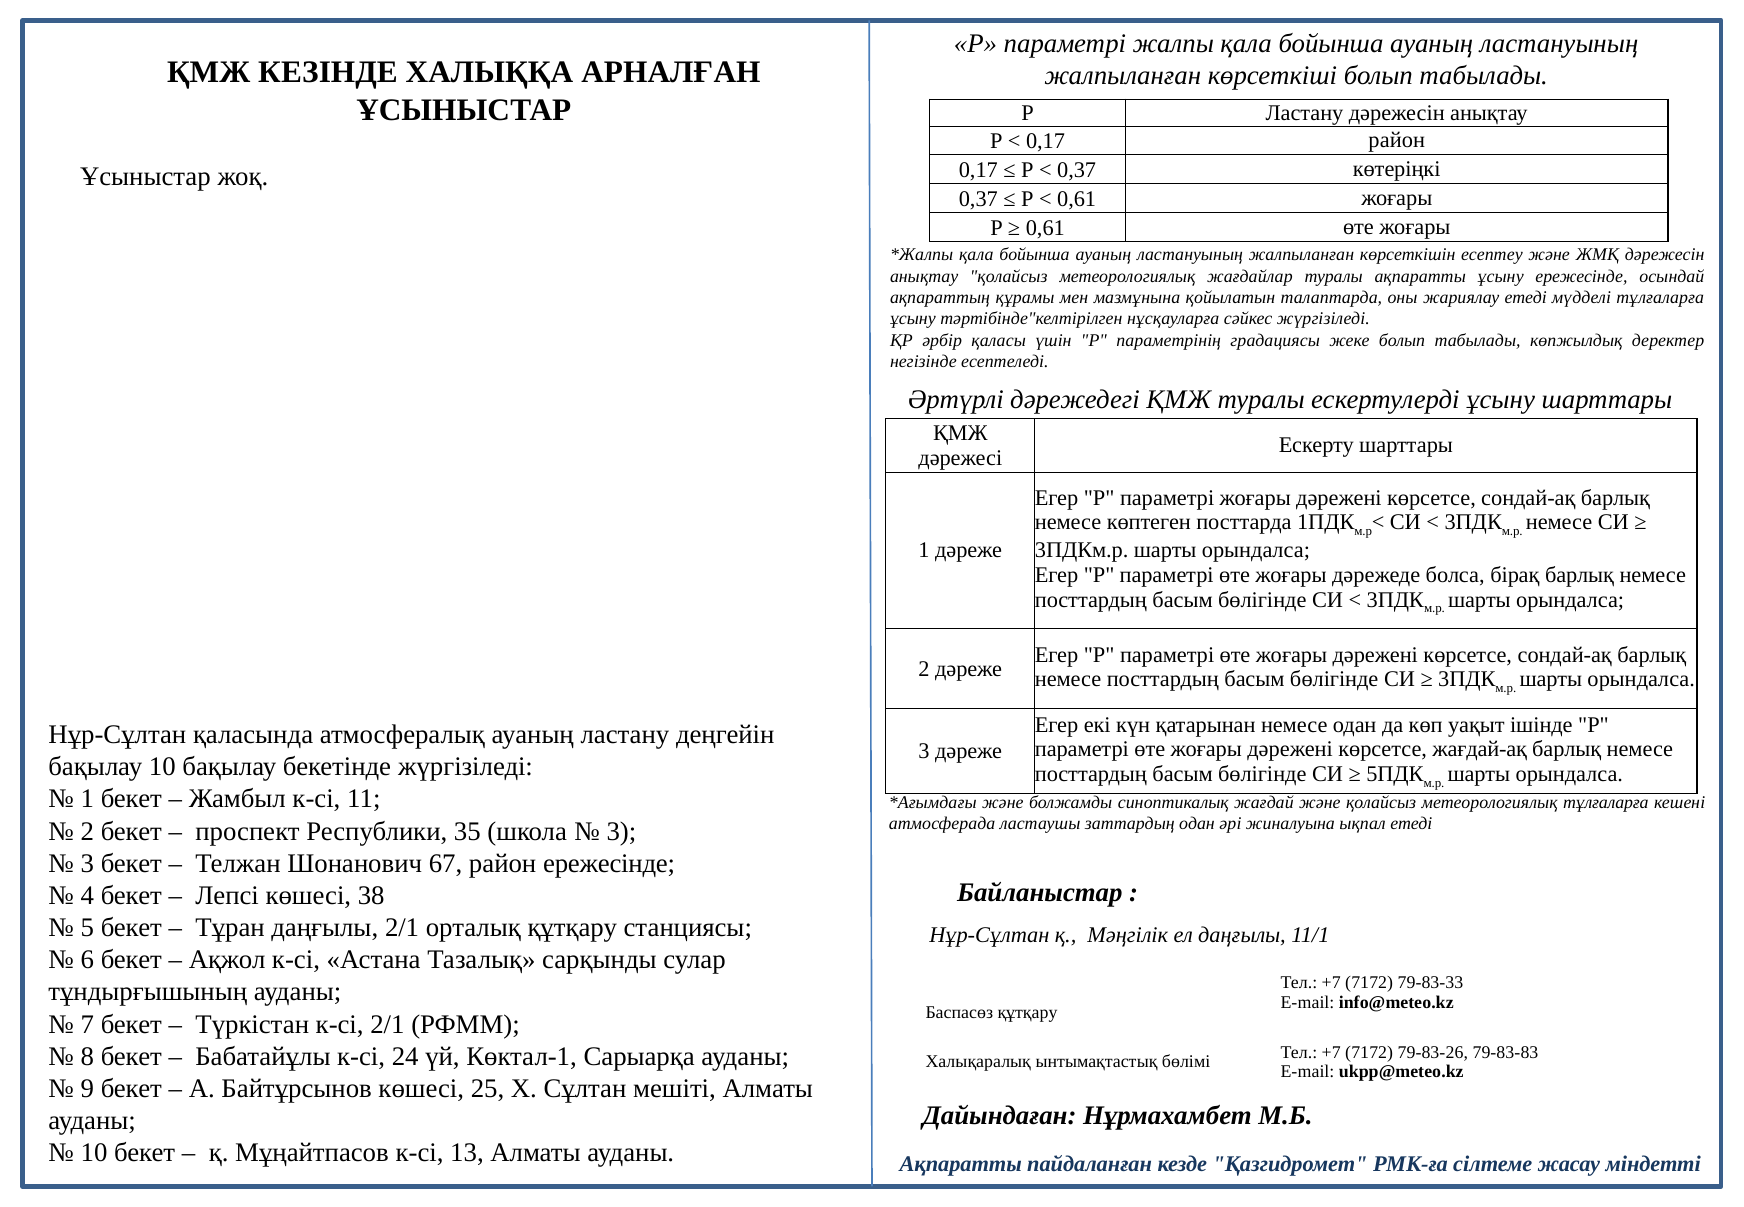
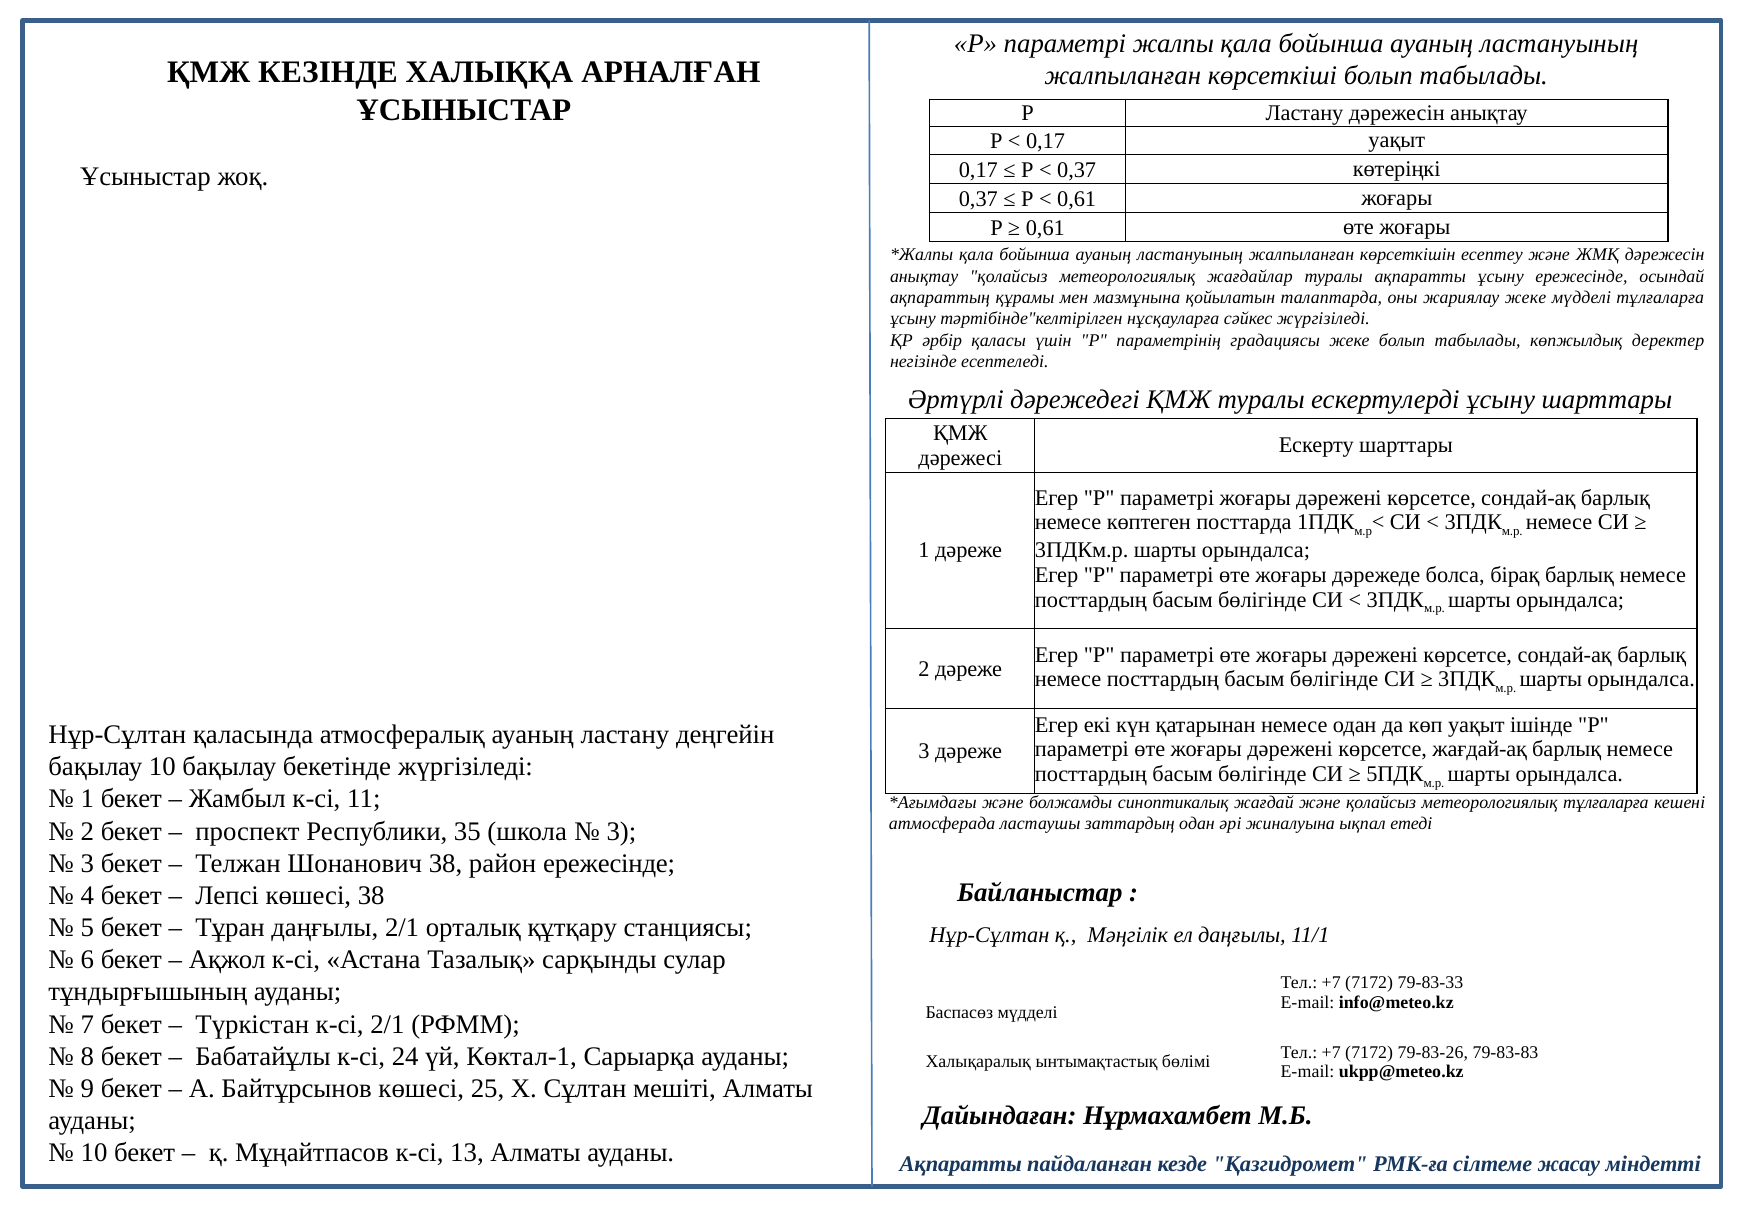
0,17 район: район -> уақыт
жариялау етеді: етеді -> жеке
Шонанович 67: 67 -> 38
Баспасөз құтқару: құтқару -> мүдделі
